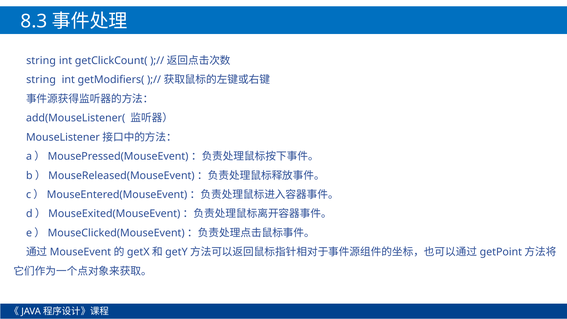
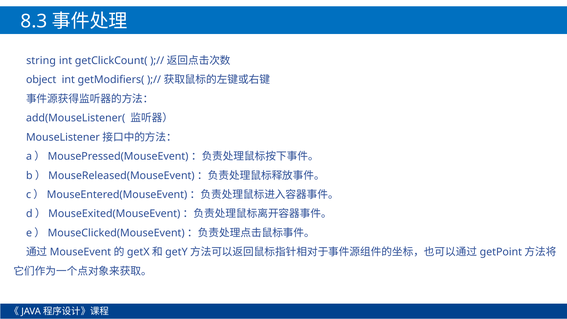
string at (41, 80): string -> object
